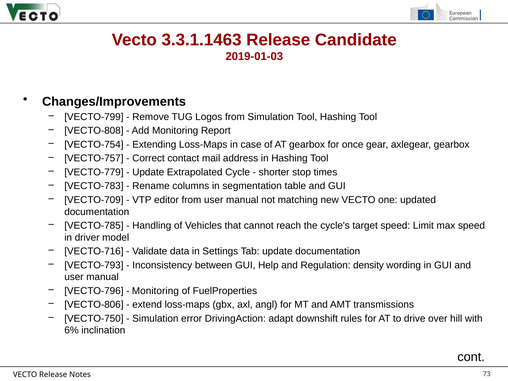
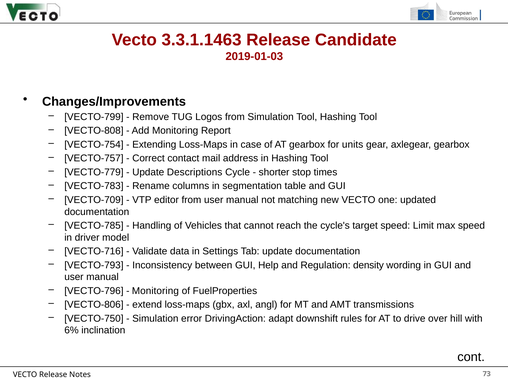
once: once -> units
Extrapolated: Extrapolated -> Descriptions
